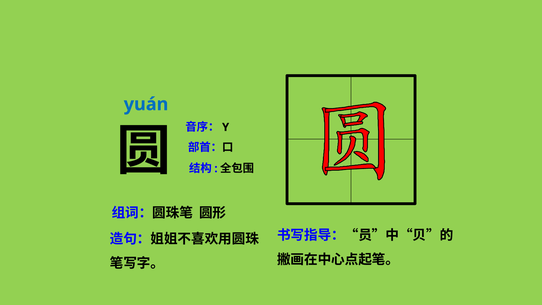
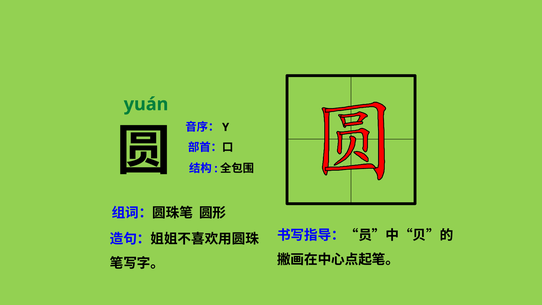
yuán colour: blue -> green
